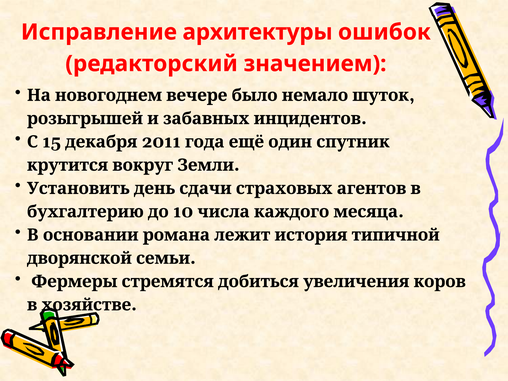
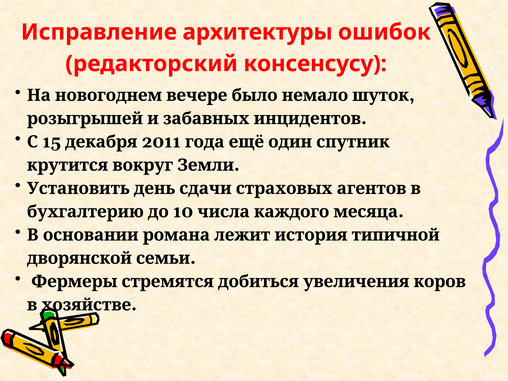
значением: значением -> консенсусу
